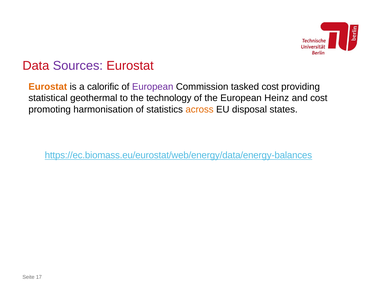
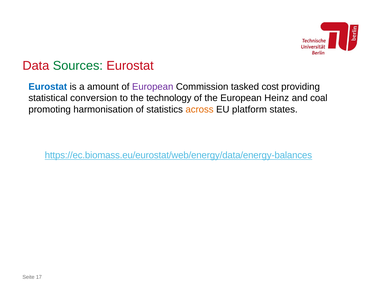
Sources colour: purple -> green
Eurostat at (48, 87) colour: orange -> blue
calorific: calorific -> amount
geothermal: geothermal -> conversion
and cost: cost -> coal
disposal: disposal -> platform
